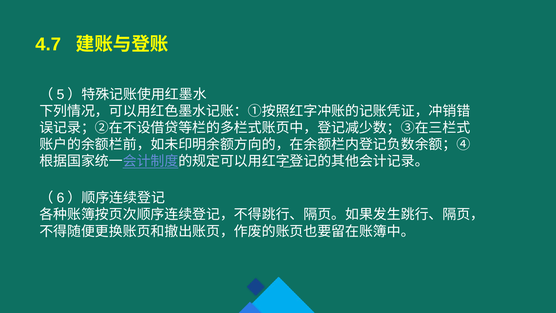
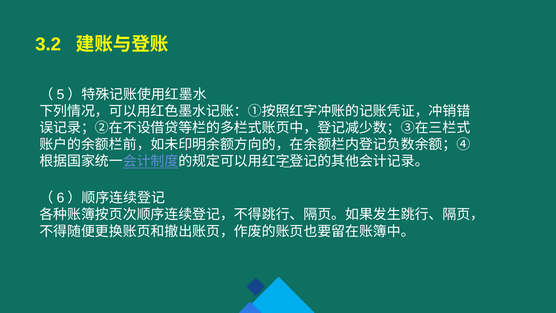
4.7: 4.7 -> 3.2
